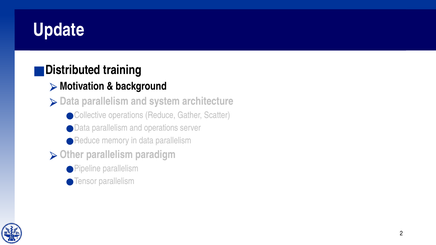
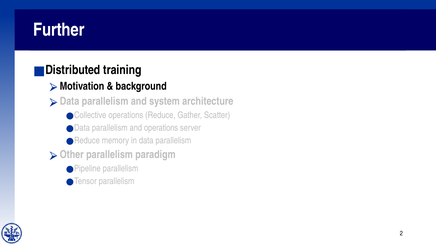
Update: Update -> Further
